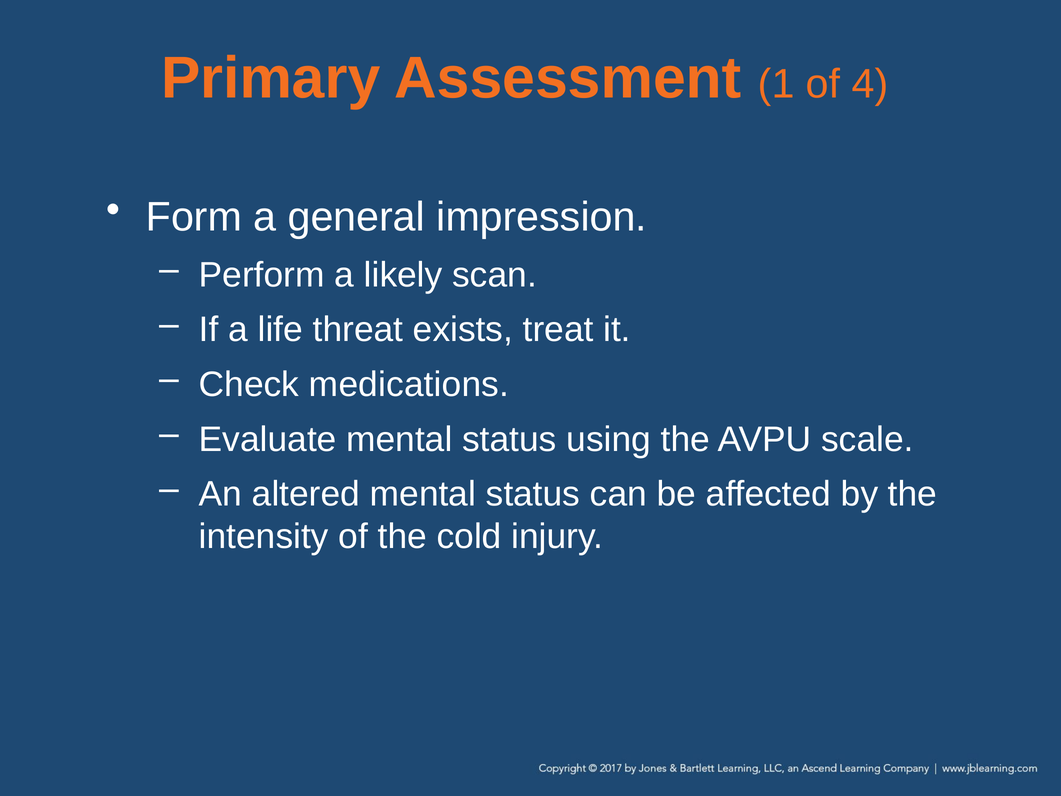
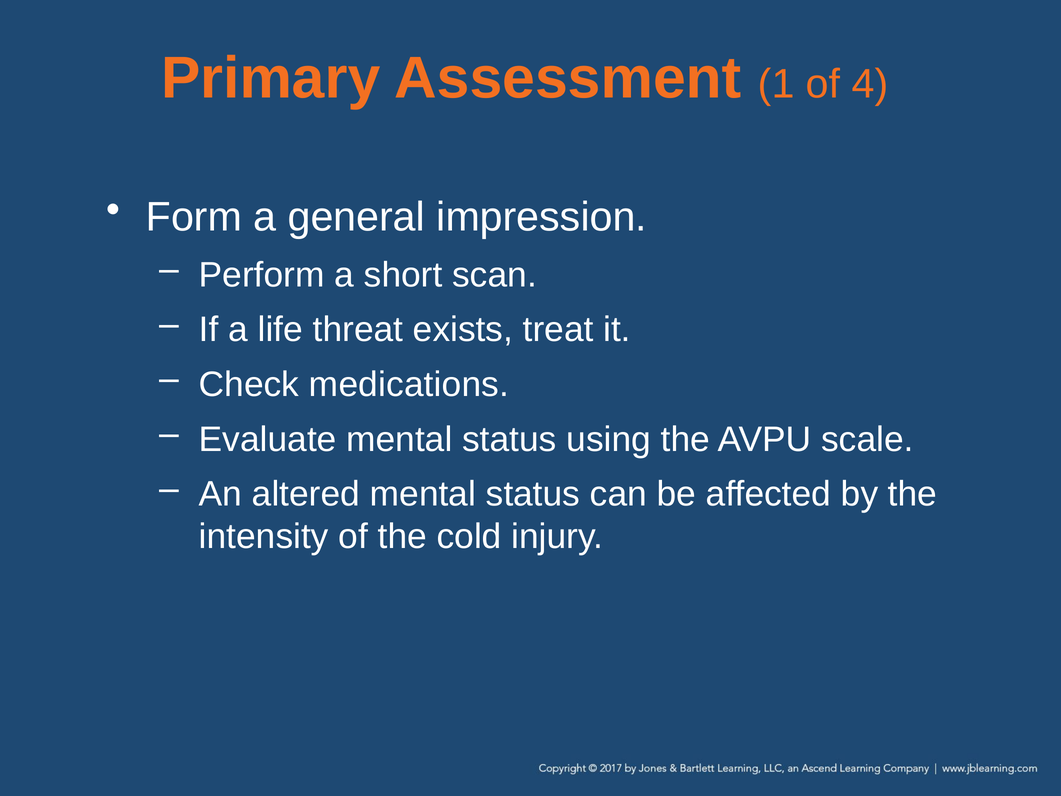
likely: likely -> short
